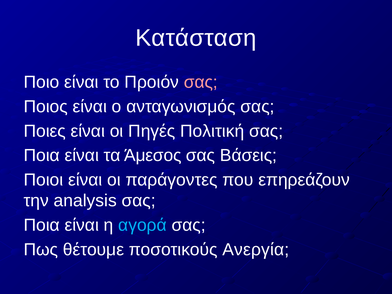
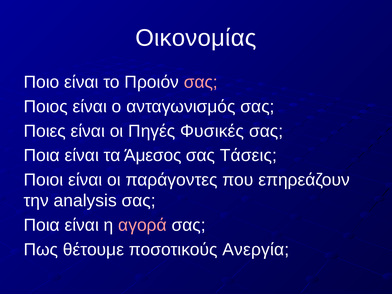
Κατάσταση: Κατάσταση -> Οικονομίας
Πολιτική: Πολιτική -> Φυσικές
Βάσεις: Βάσεις -> Τάσεις
αγορά colour: light blue -> pink
